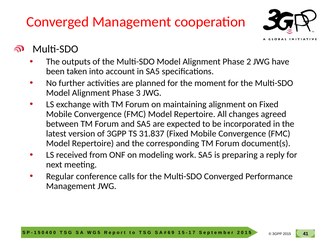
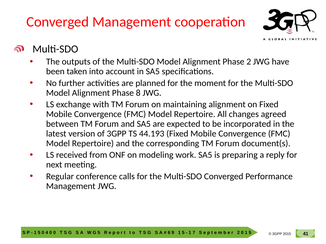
3: 3 -> 8
31.837: 31.837 -> 44.193
